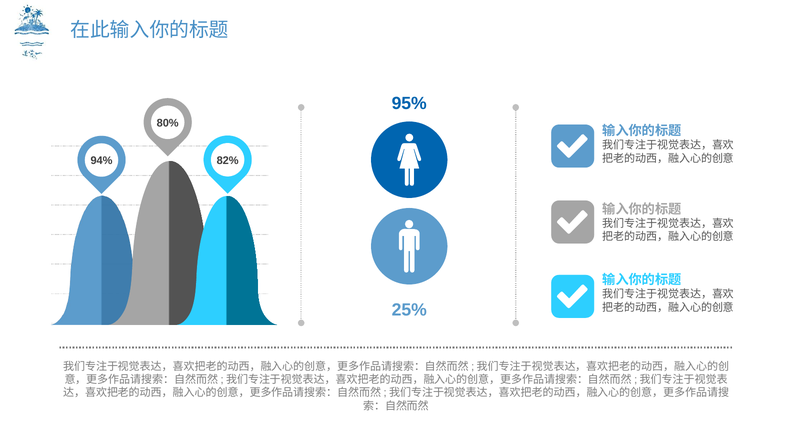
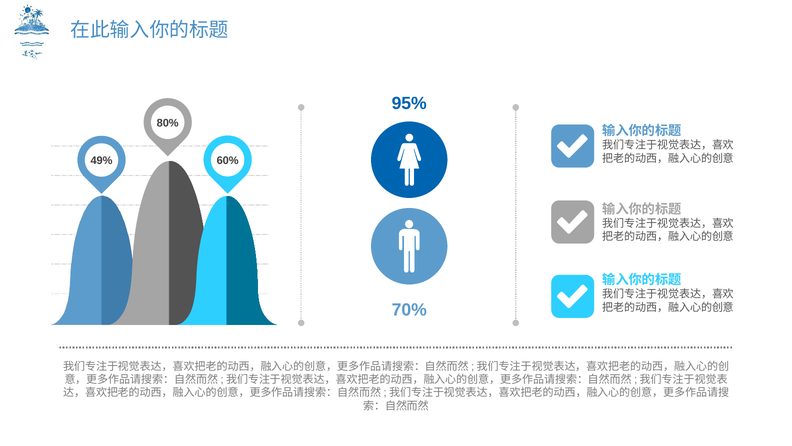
82%: 82% -> 60%
94%: 94% -> 49%
25%: 25% -> 70%
